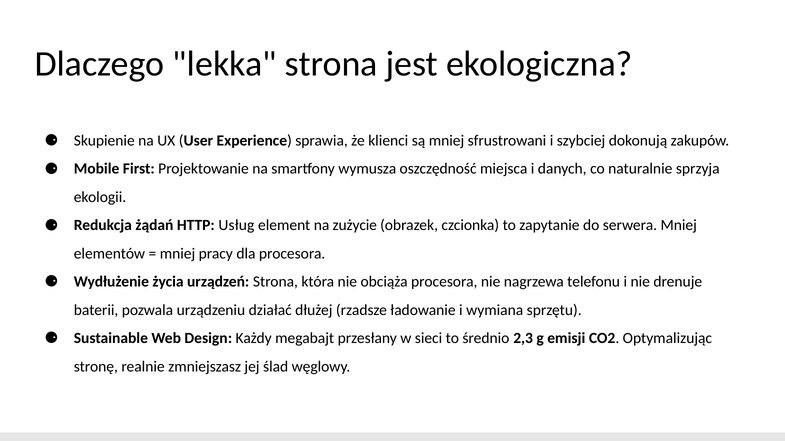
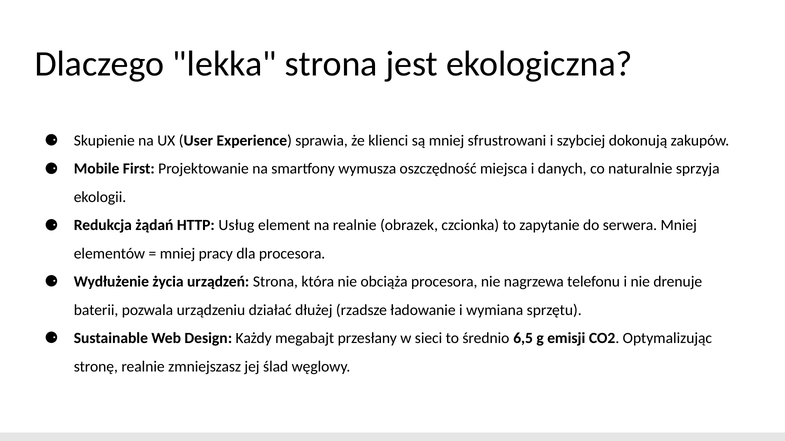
na zużycie: zużycie -> realnie
2,3: 2,3 -> 6,5
